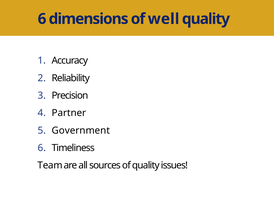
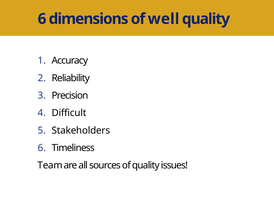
Partner: Partner -> Difficult
Government: Government -> Stakeholders
